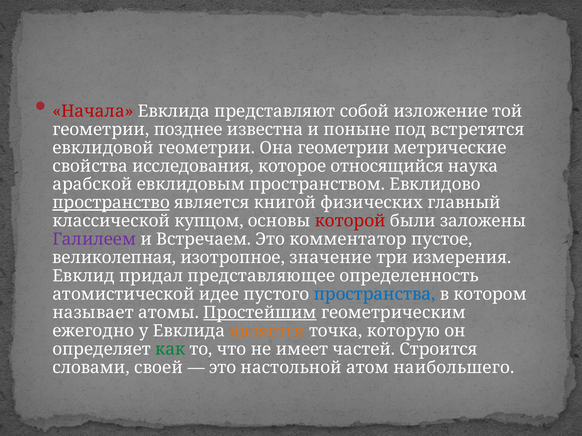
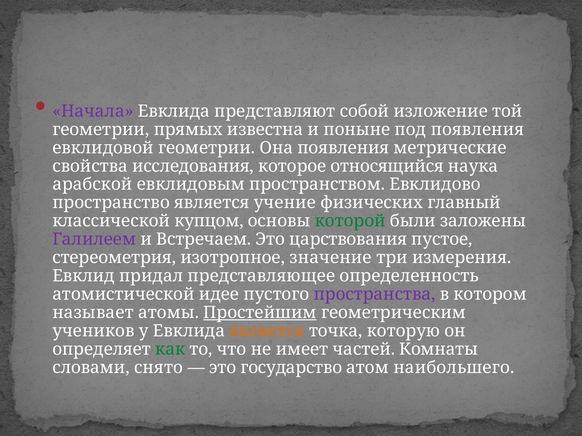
Начала colour: red -> purple
позднее: позднее -> прямых
под встретятся: встретятся -> появления
Она геометрии: геометрии -> появления
пространство underline: present -> none
книгой: книгой -> учение
которой colour: red -> green
комментатор: комментатор -> царствования
великолепная: великолепная -> стереометрия
пространства colour: blue -> purple
ежегодно: ежегодно -> учеников
Строится: Строится -> Комнаты
своей: своей -> снято
настольной: настольной -> государство
